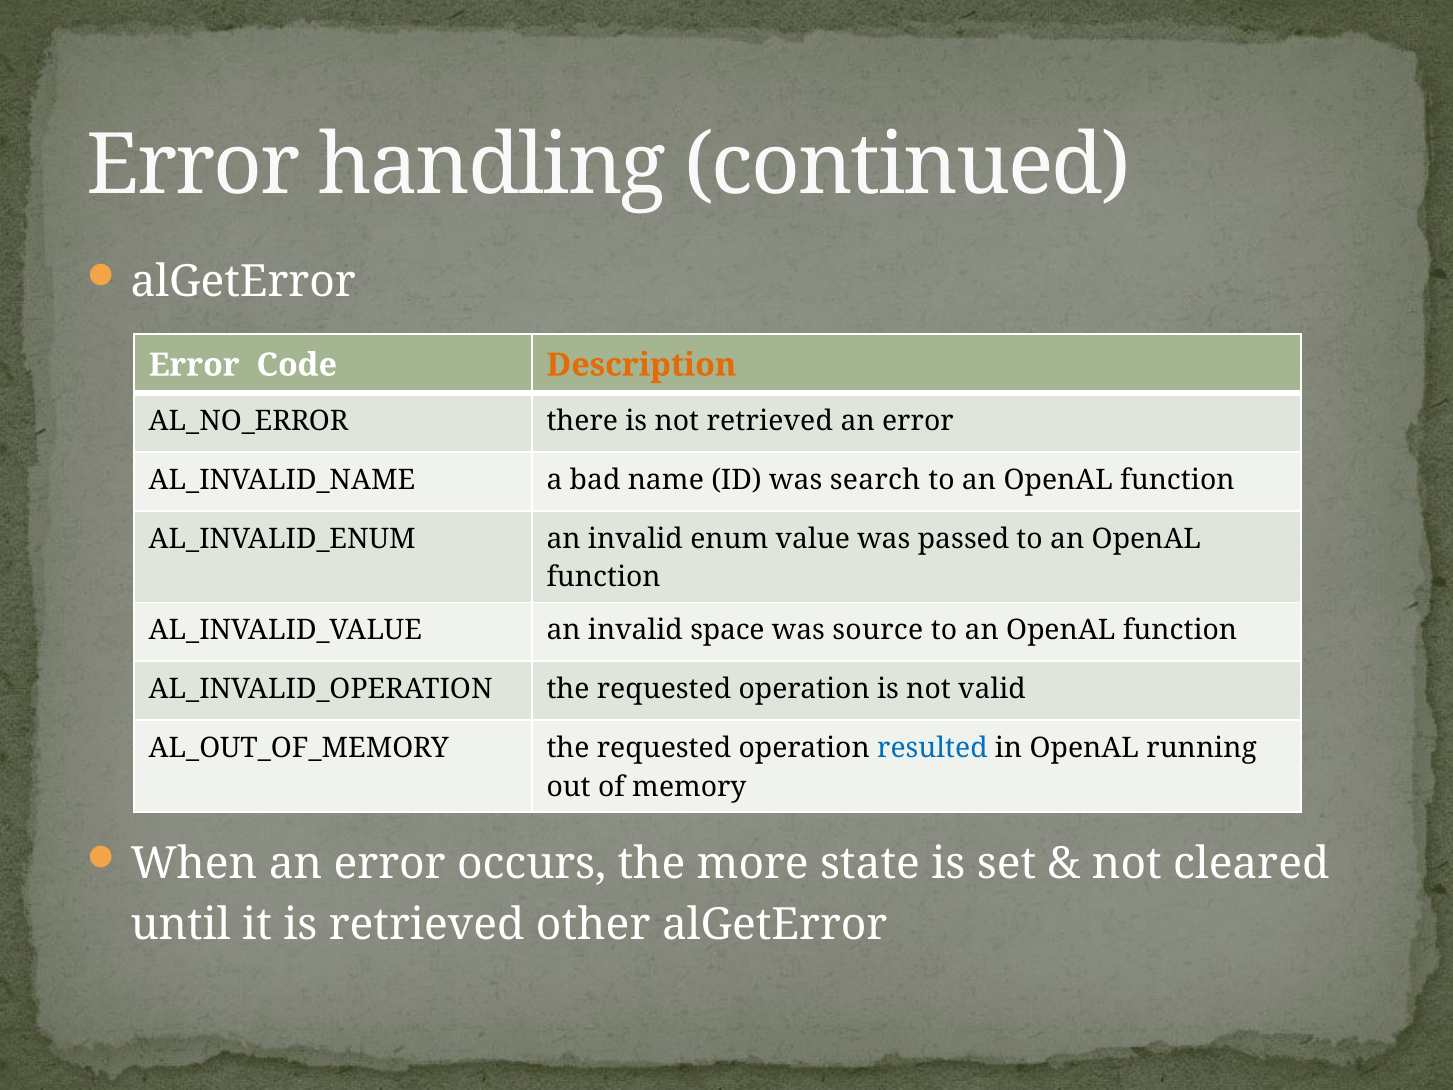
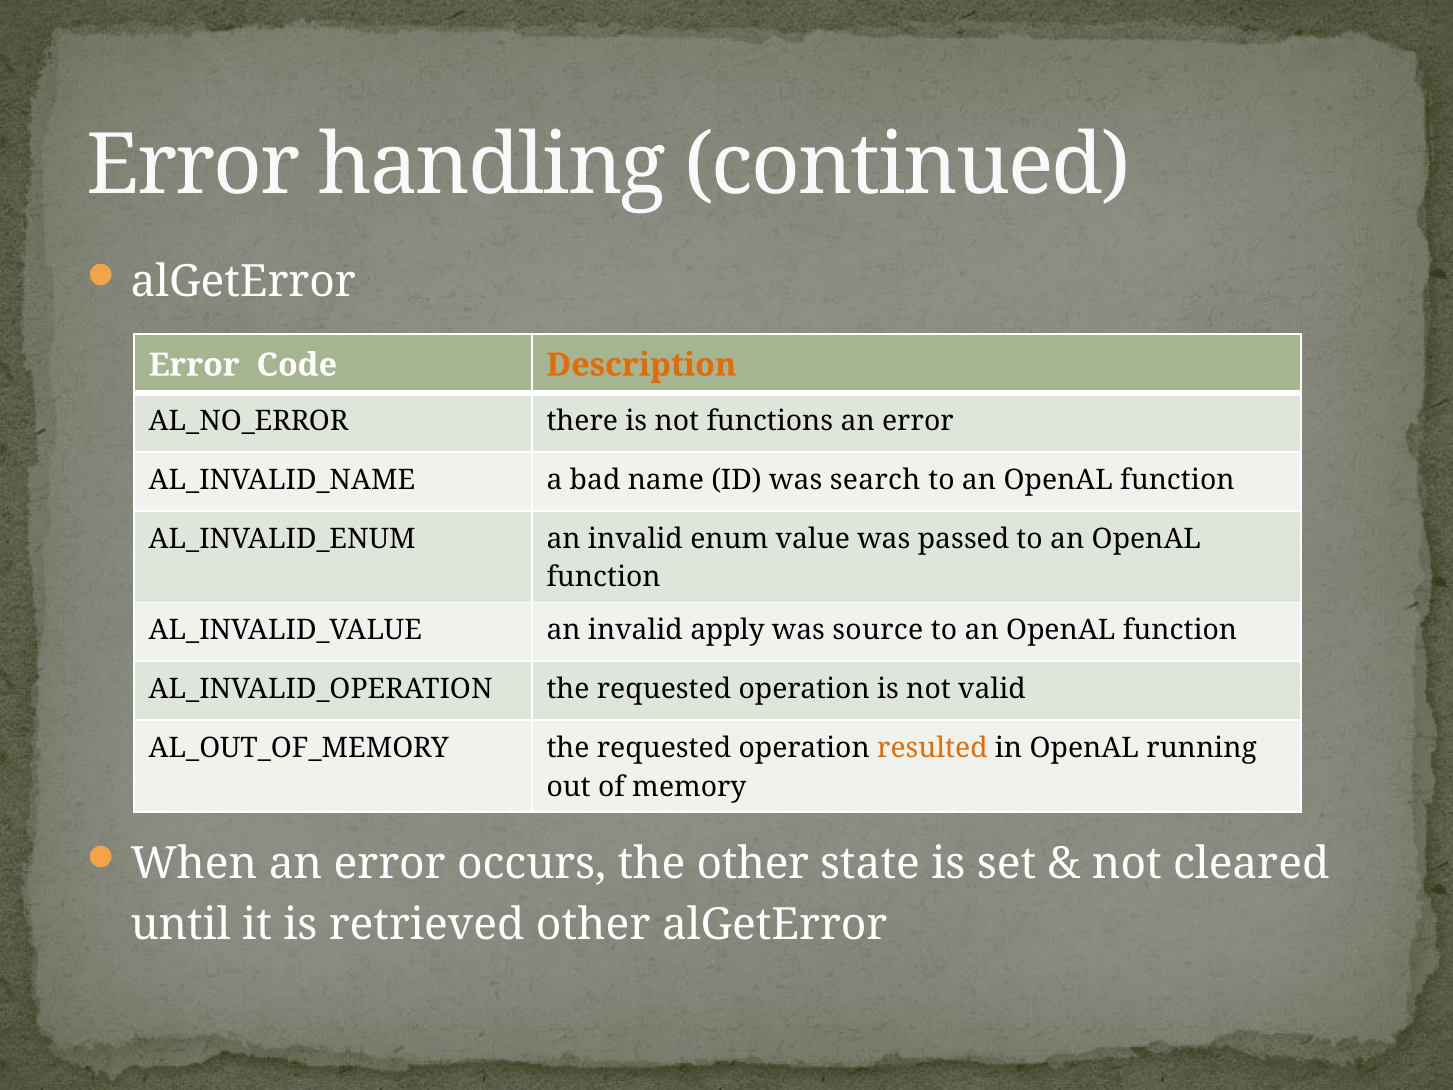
not retrieved: retrieved -> functions
space: space -> apply
resulted colour: blue -> orange
the more: more -> other
